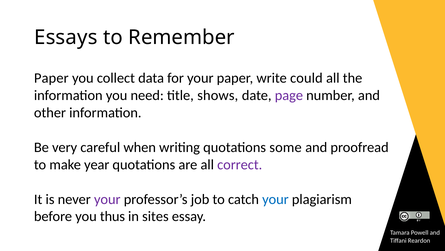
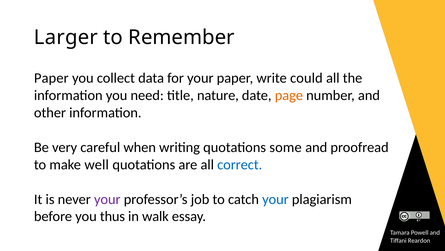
Essays: Essays -> Larger
shows: shows -> nature
page colour: purple -> orange
year: year -> well
correct colour: purple -> blue
sites: sites -> walk
